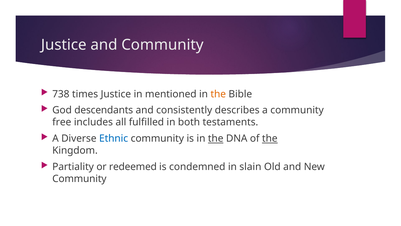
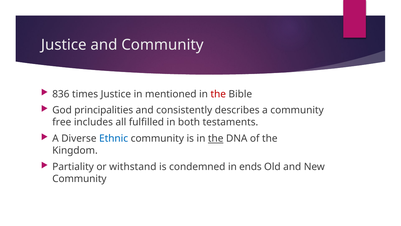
738: 738 -> 836
the at (218, 94) colour: orange -> red
descendants: descendants -> principalities
the at (270, 138) underline: present -> none
redeemed: redeemed -> withstand
slain: slain -> ends
